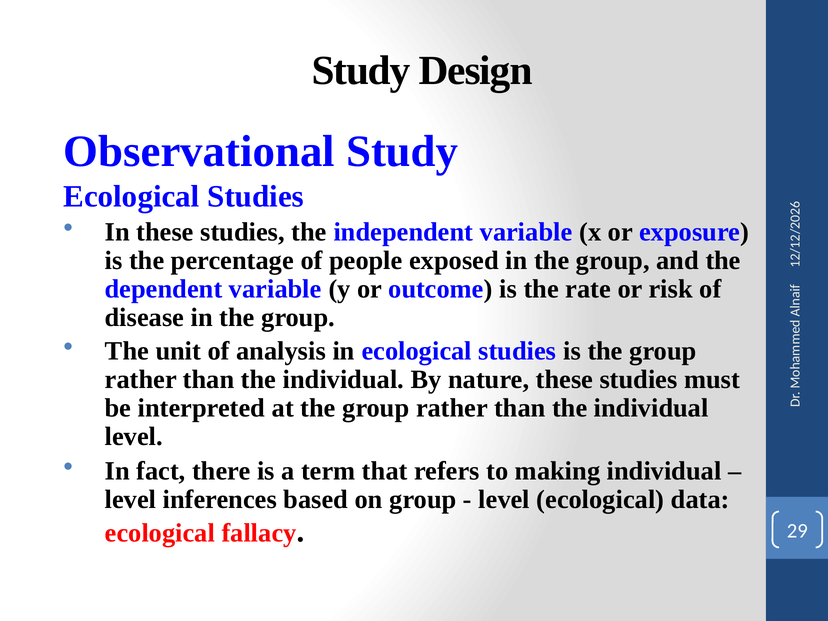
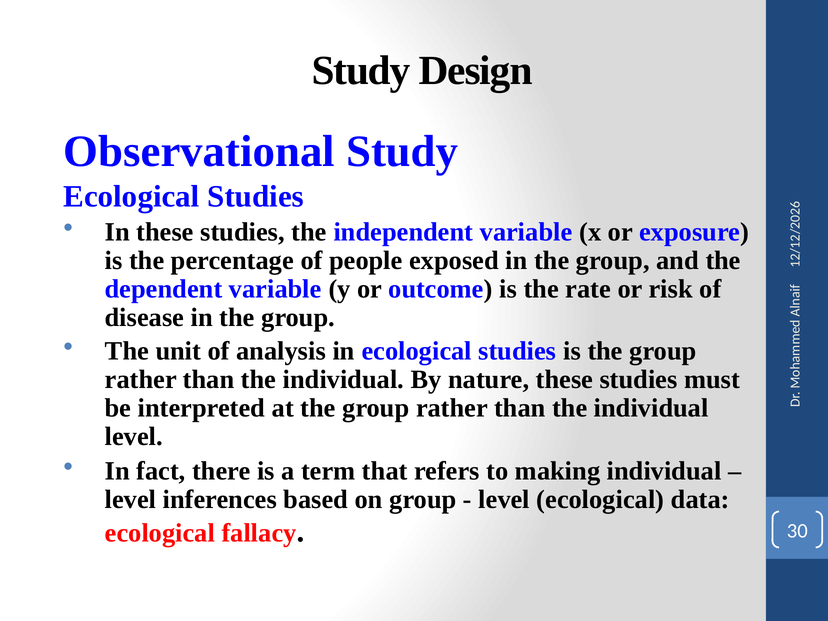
29: 29 -> 30
